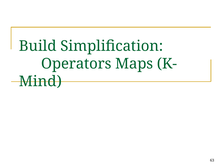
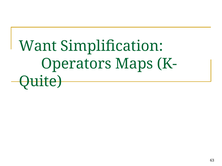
Build: Build -> Want
Mind: Mind -> Quite
